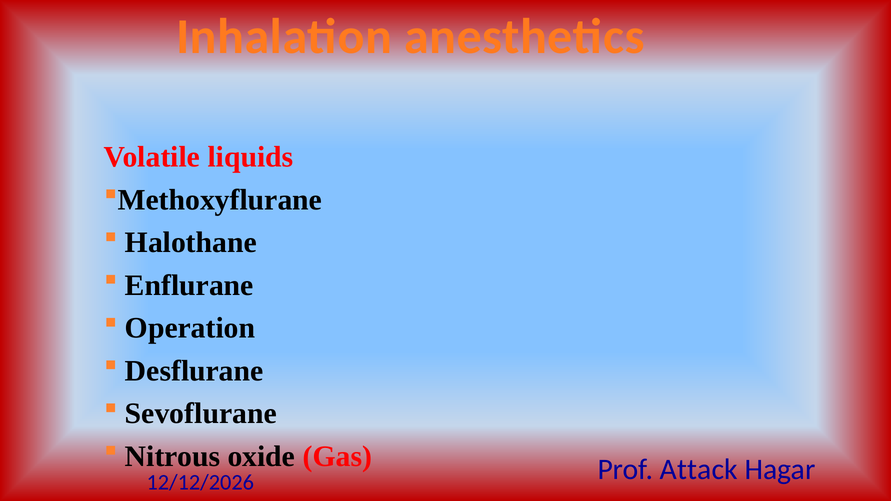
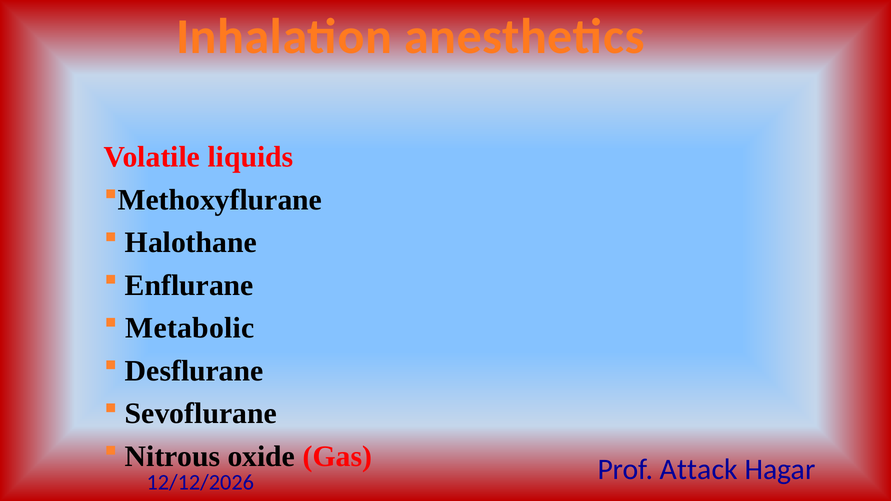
Operation: Operation -> Metabolic
